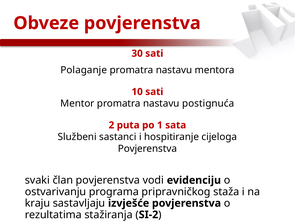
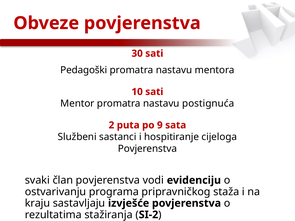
Polaganje: Polaganje -> Pedagoški
1: 1 -> 9
